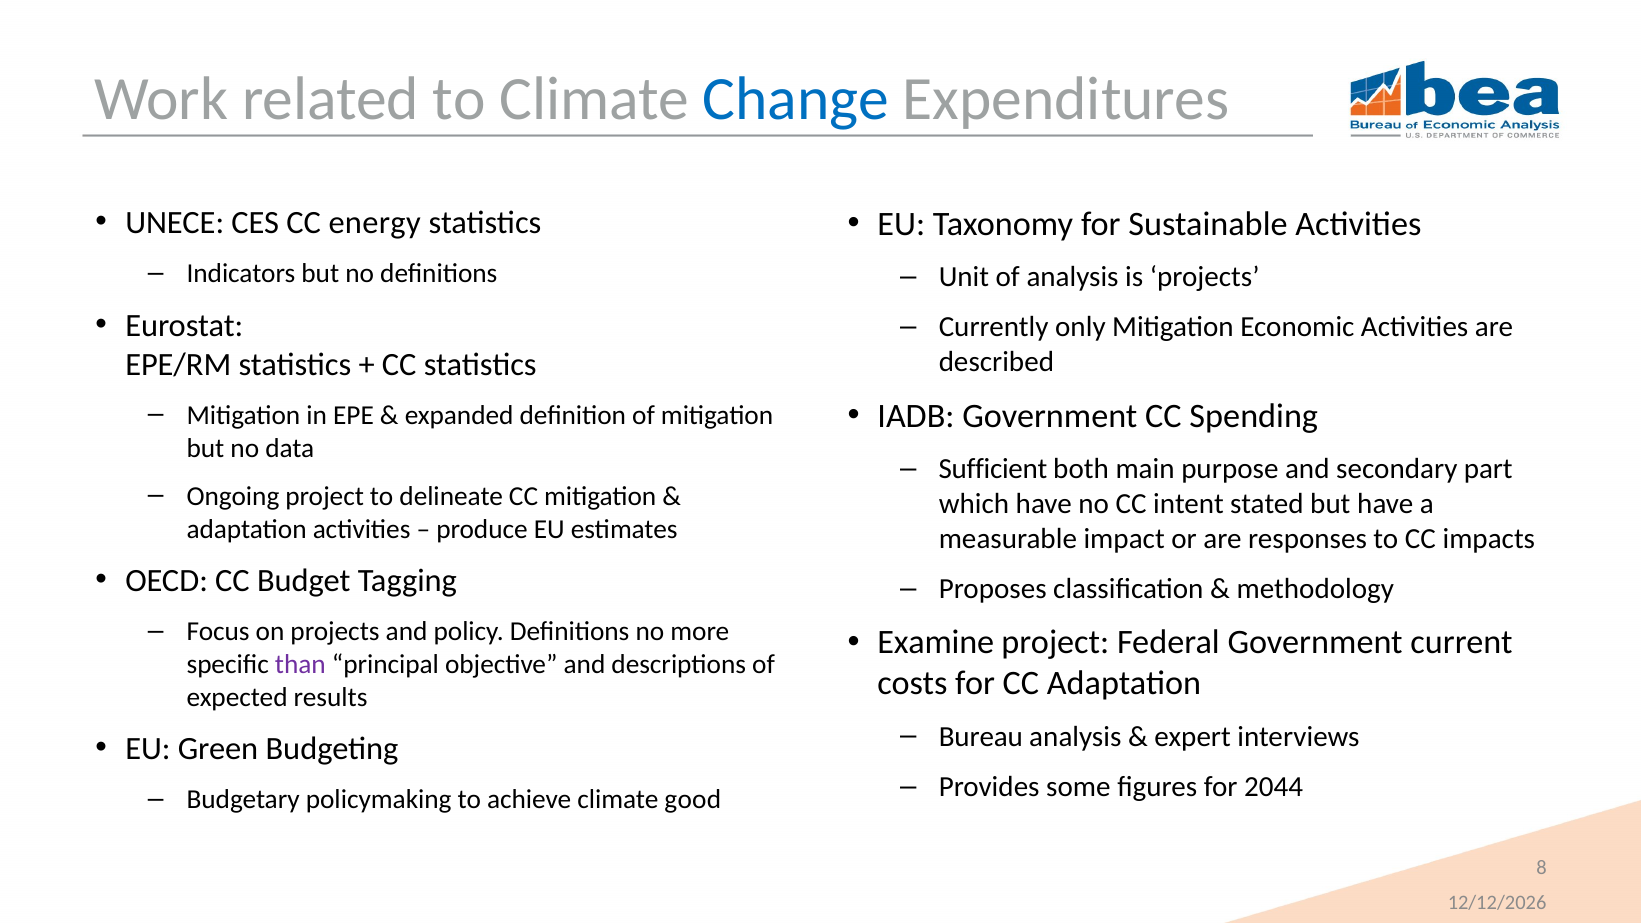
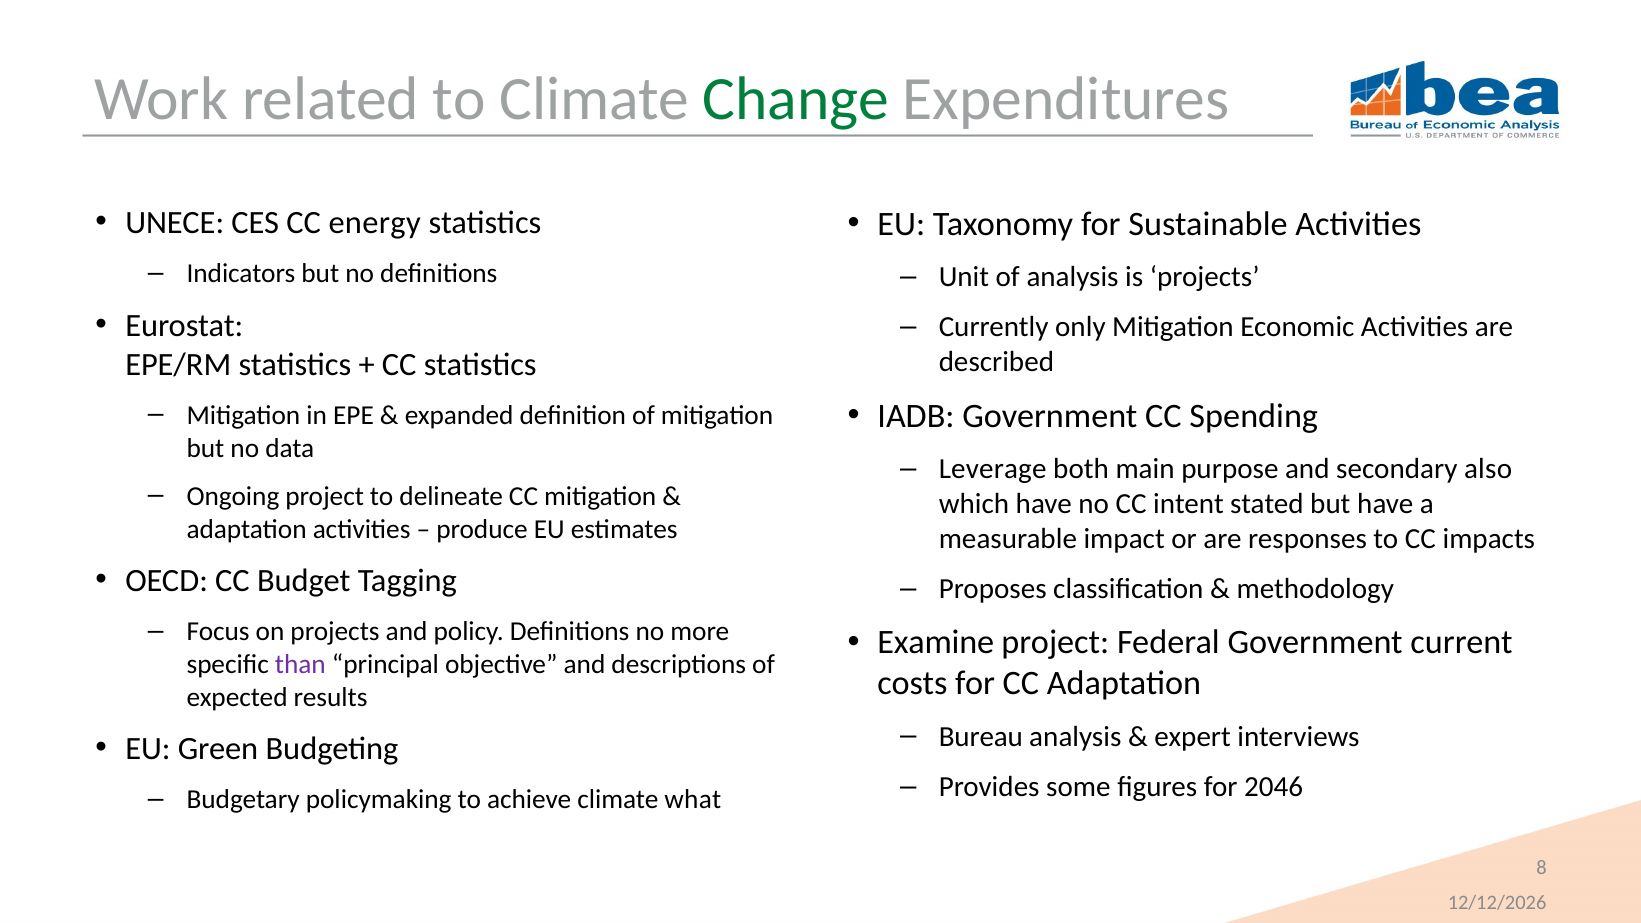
Change colour: blue -> green
Sufficient: Sufficient -> Leverage
part: part -> also
2044: 2044 -> 2046
good: good -> what
